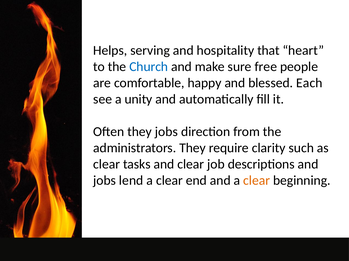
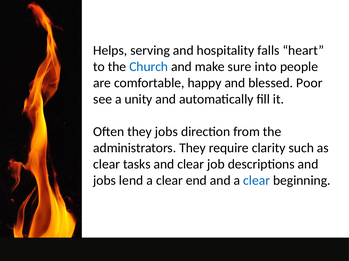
that: that -> falls
free: free -> into
Each: Each -> Poor
clear at (257, 181) colour: orange -> blue
